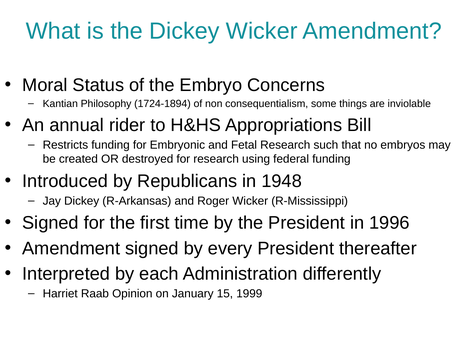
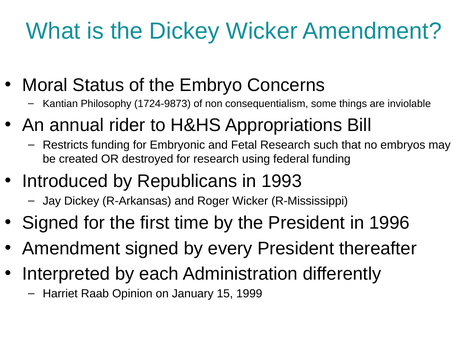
1724-1894: 1724-1894 -> 1724-9873
1948: 1948 -> 1993
